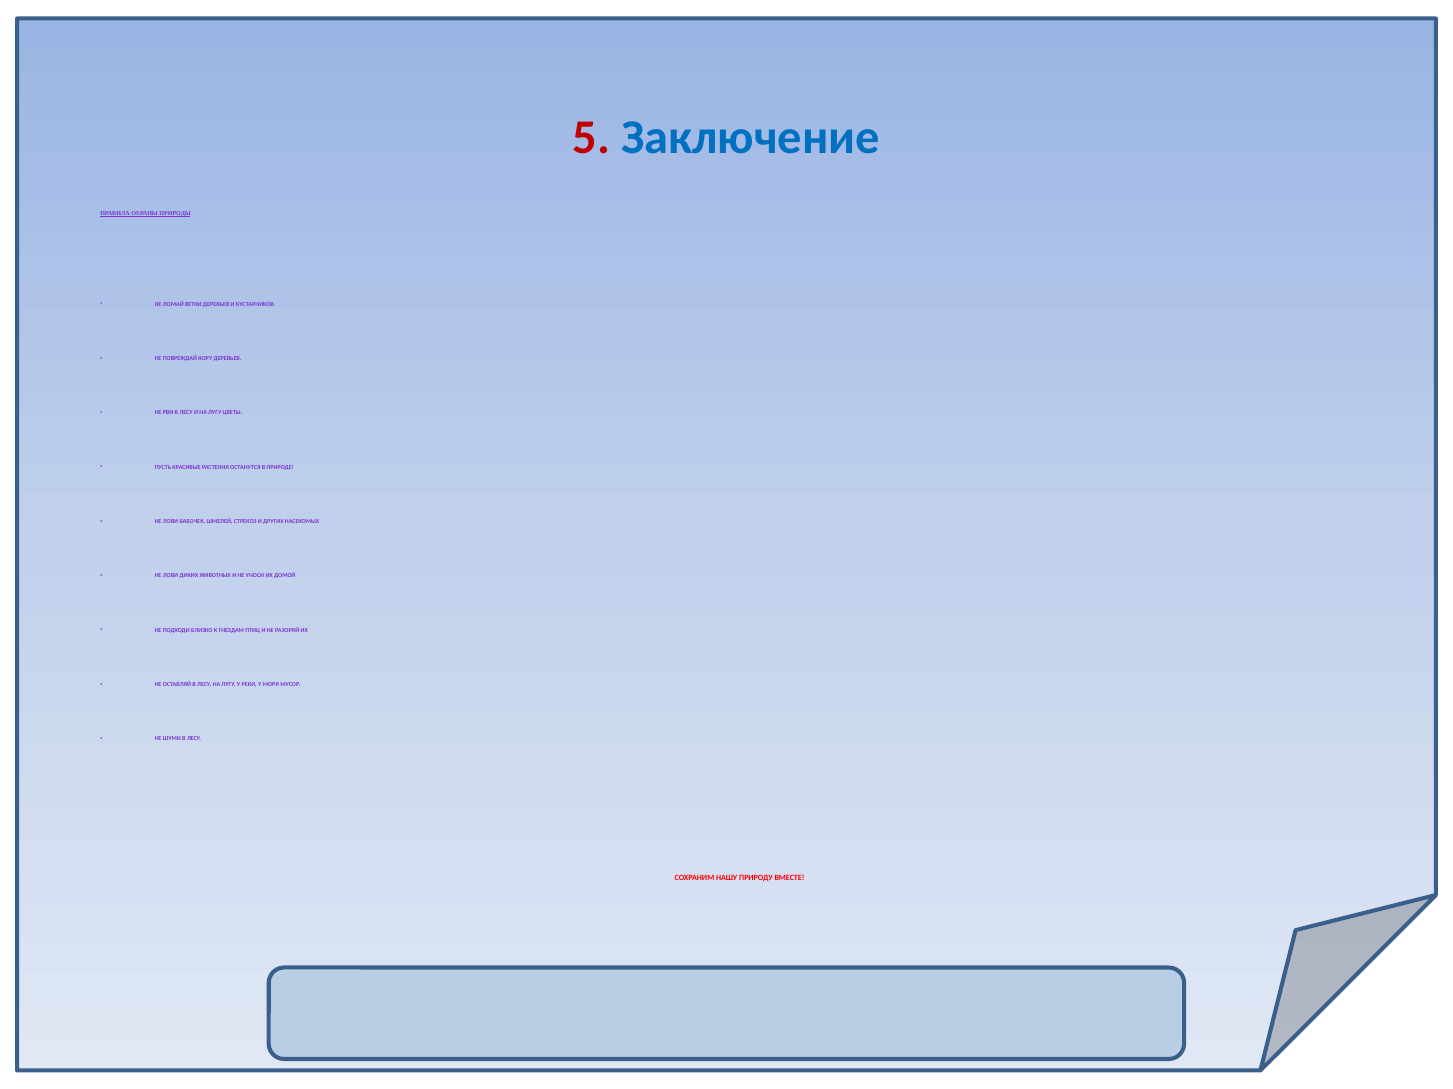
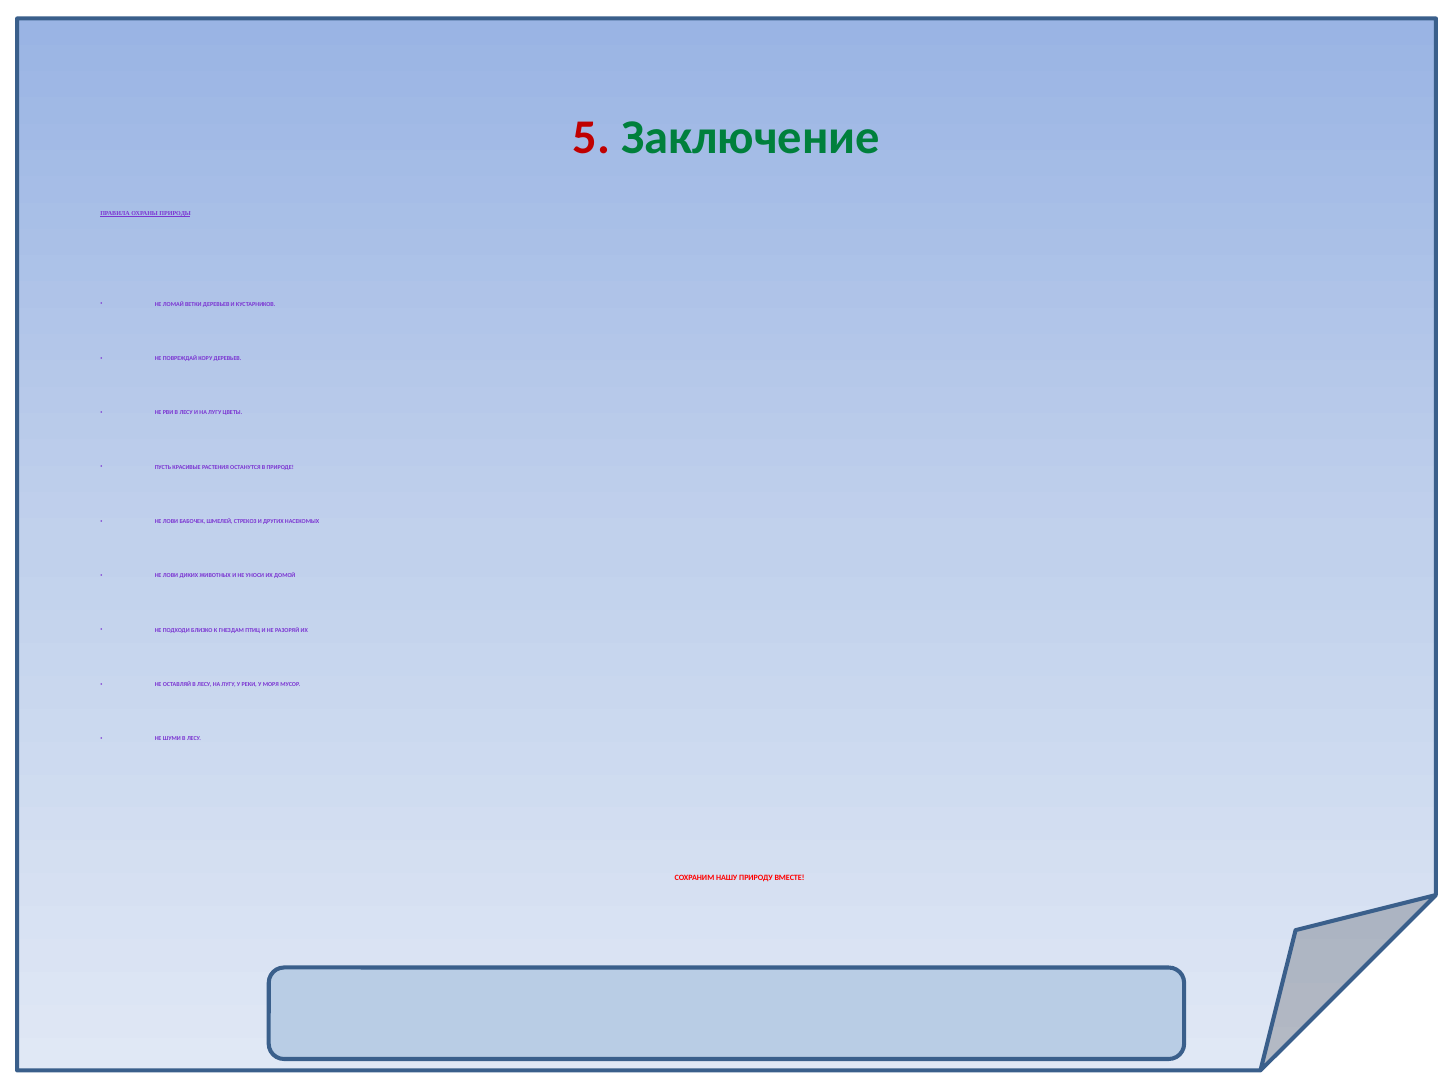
Заключение colour: blue -> green
